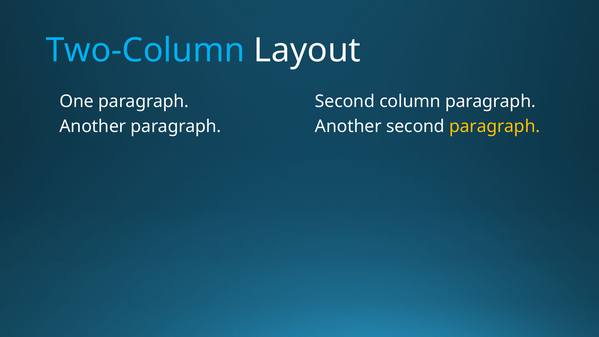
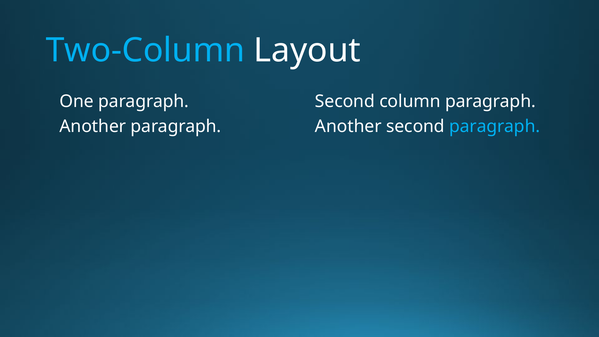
paragraph at (495, 126) colour: yellow -> light blue
